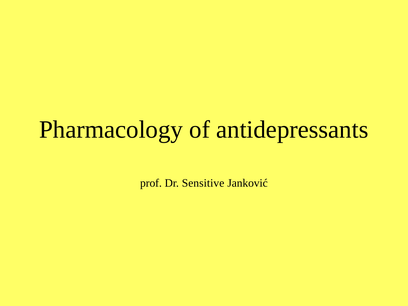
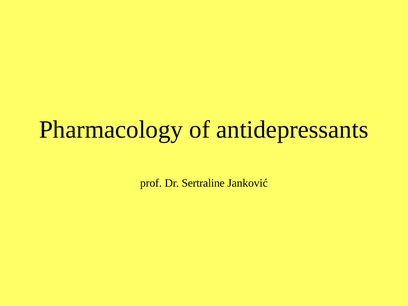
Sensitive: Sensitive -> Sertraline
